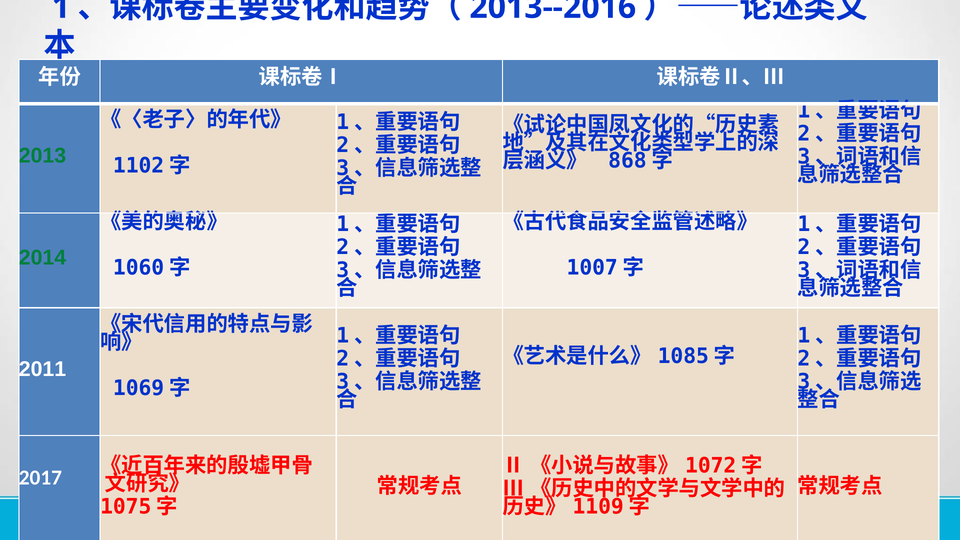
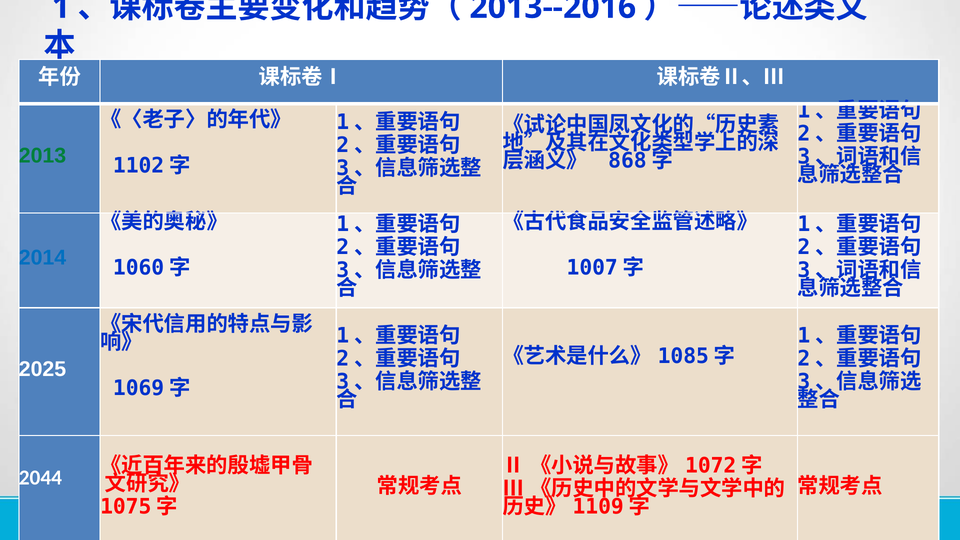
2014 colour: green -> blue
2011: 2011 -> 2025
2017: 2017 -> 2044
